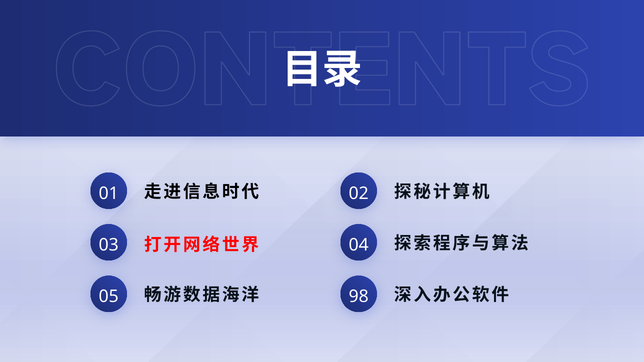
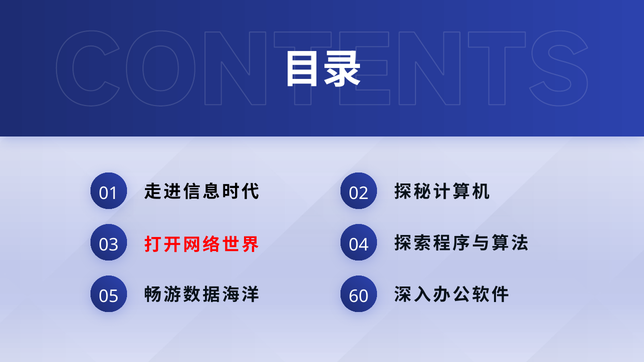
98: 98 -> 60
